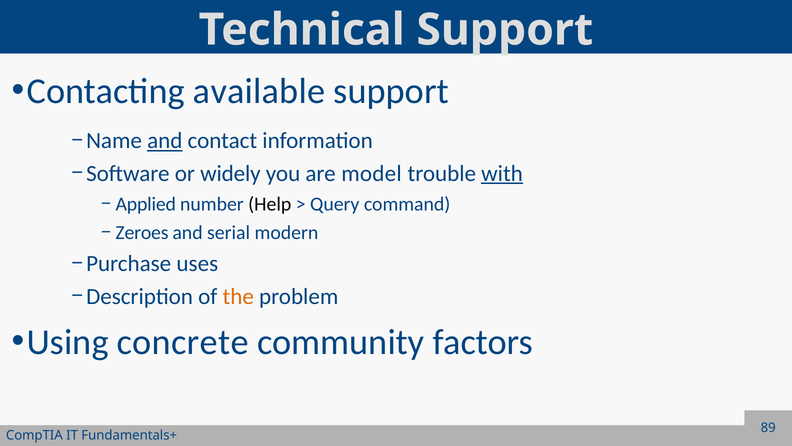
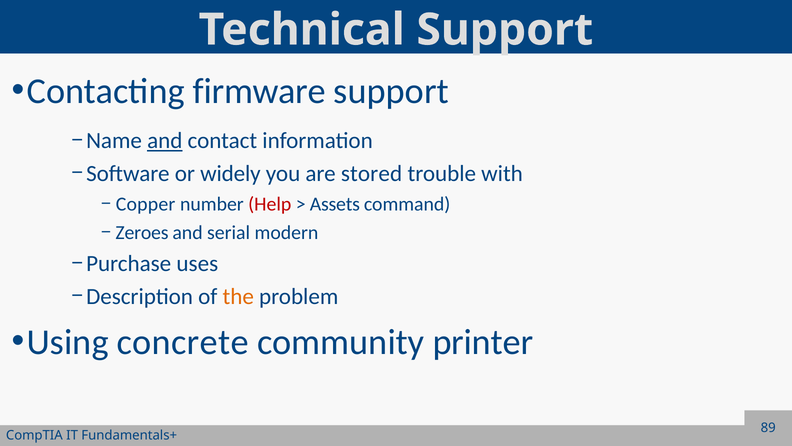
available: available -> firmware
model: model -> stored
with underline: present -> none
Applied: Applied -> Copper
Help colour: black -> red
Query: Query -> Assets
factors: factors -> printer
